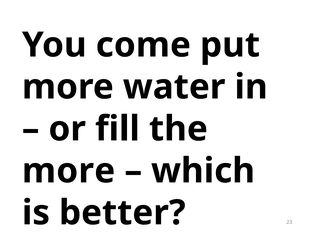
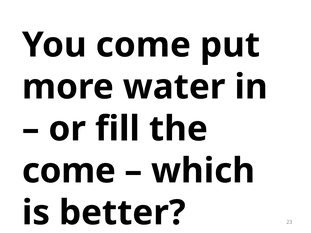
more at (69, 171): more -> come
